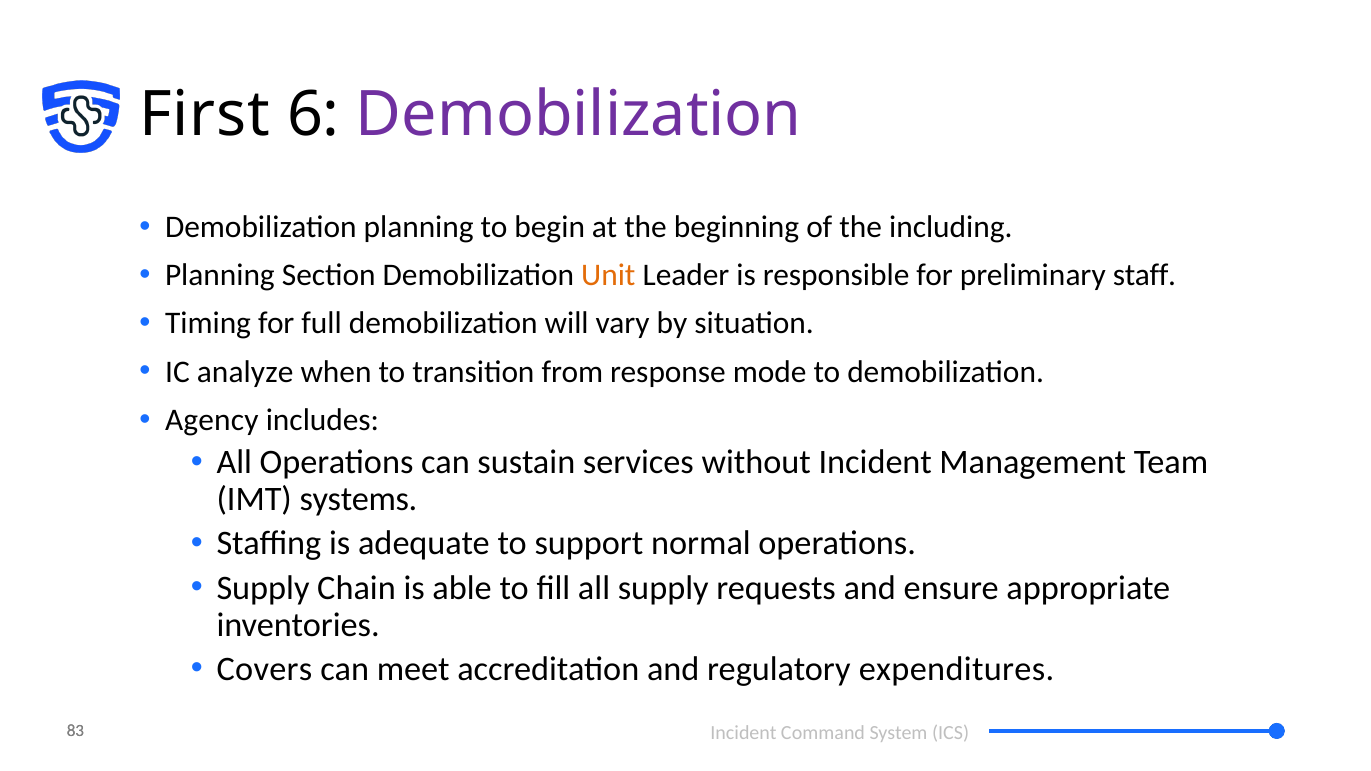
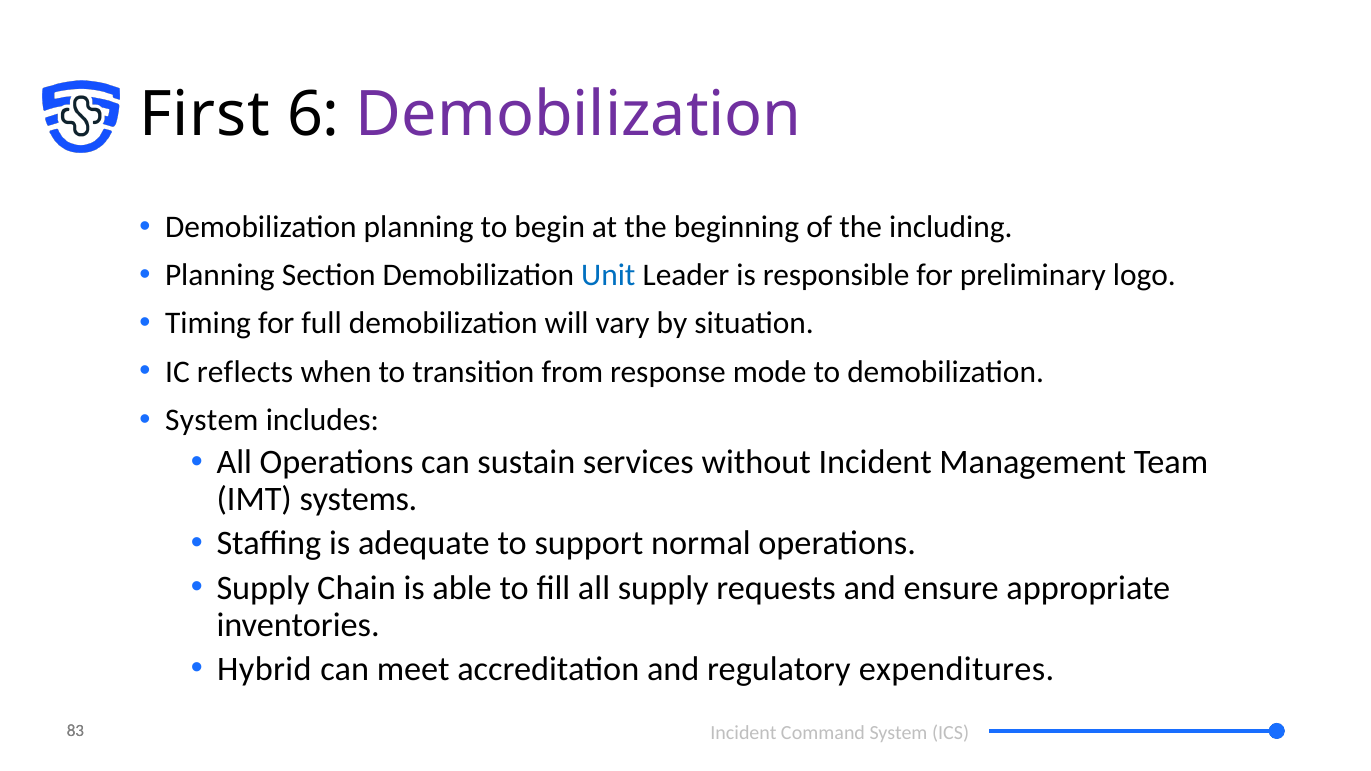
Unit colour: orange -> blue
staff: staff -> logo
analyze: analyze -> reflects
Agency at (212, 420): Agency -> System
Covers: Covers -> Hybrid
